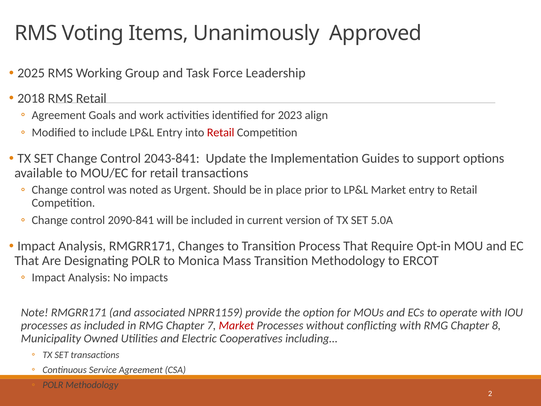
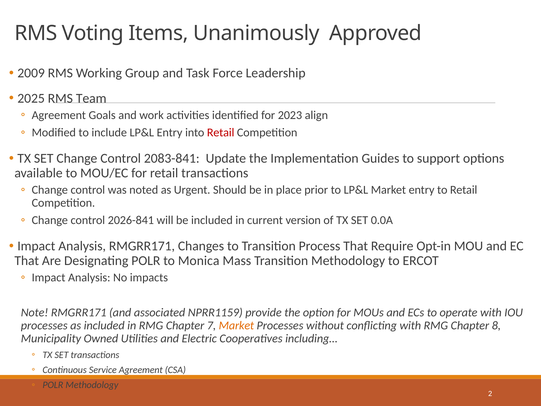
2025: 2025 -> 2009
2018: 2018 -> 2025
RMS Retail: Retail -> Team
2043-841: 2043-841 -> 2083-841
2090-841: 2090-841 -> 2026-841
5.0A: 5.0A -> 0.0A
Market at (236, 325) colour: red -> orange
